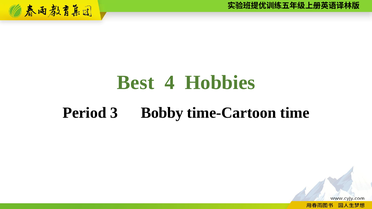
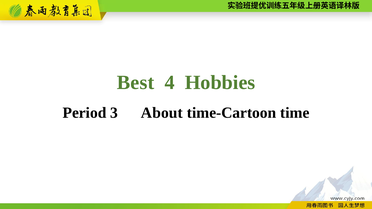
Bobby: Bobby -> About
